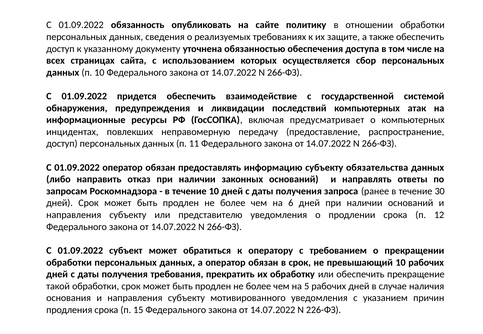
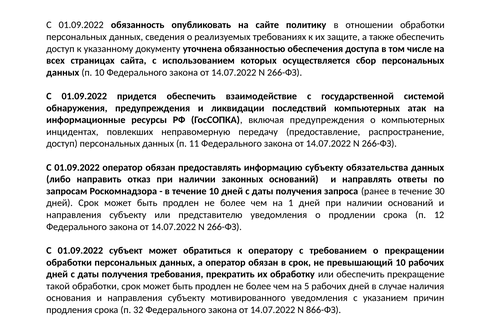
включая предусматривает: предусматривает -> предупреждения
6: 6 -> 1
15: 15 -> 32
226-ФЗ: 226-ФЗ -> 866-ФЗ
